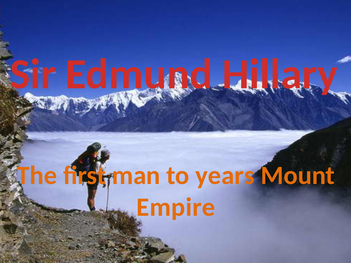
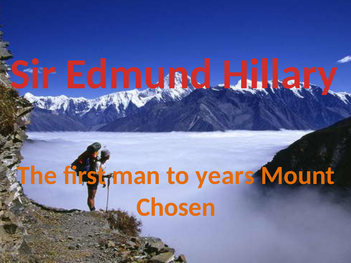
Empire: Empire -> Chosen
